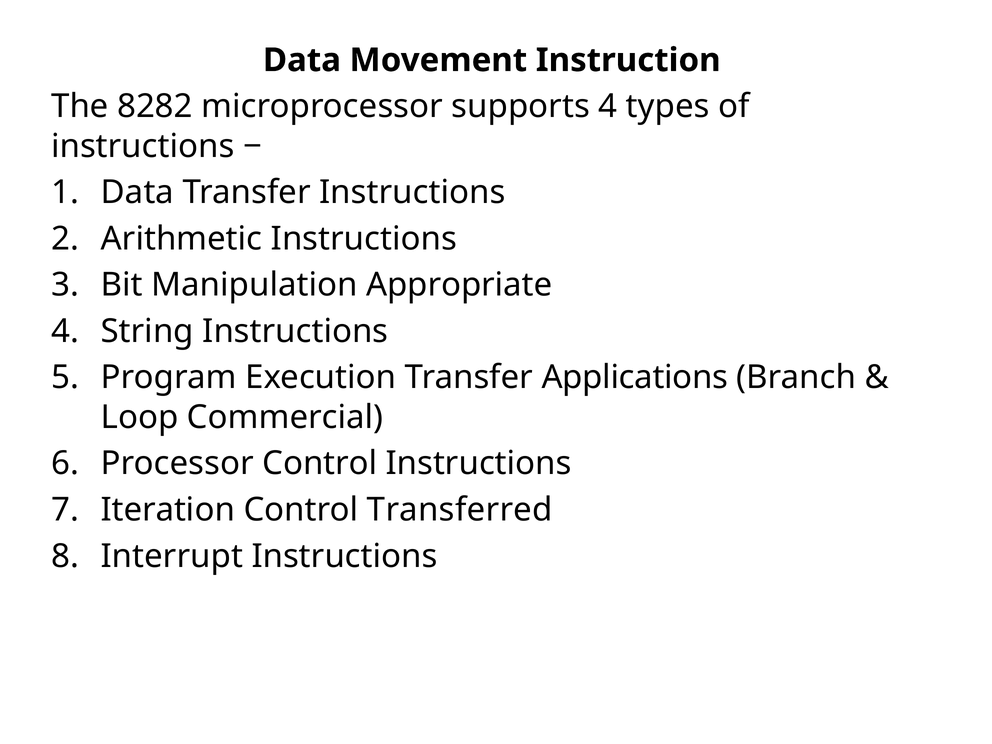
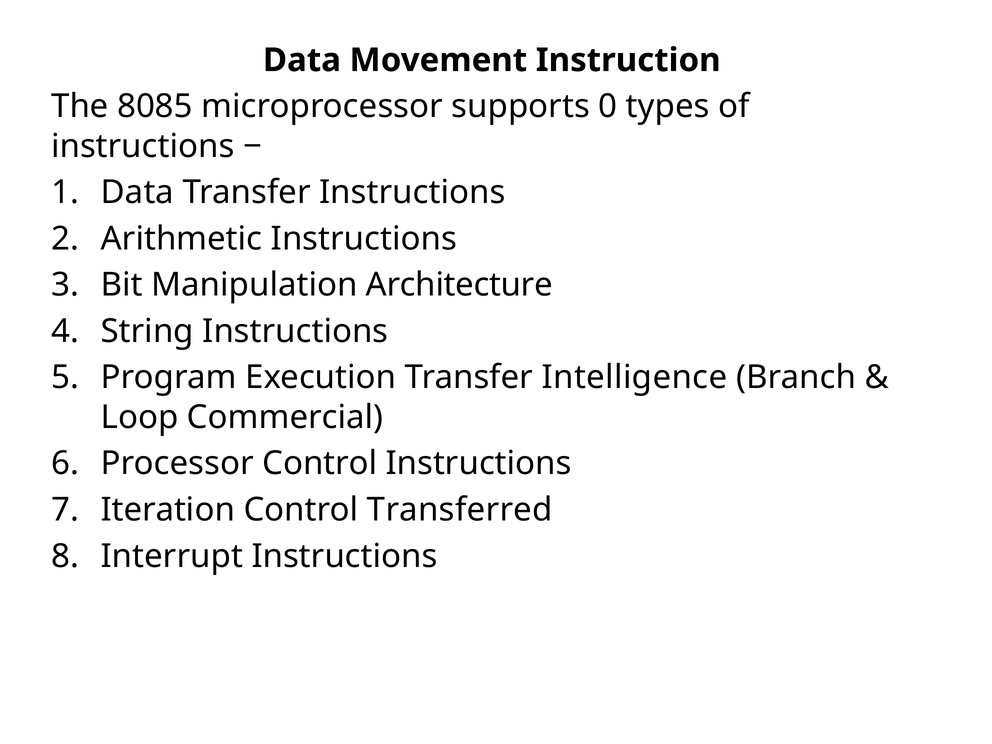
8282: 8282 -> 8085
supports 4: 4 -> 0
Appropriate: Appropriate -> Architecture
Applications: Applications -> Intelligence
